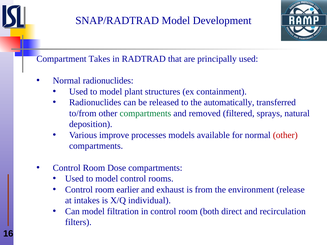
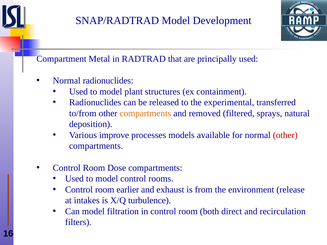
Takes: Takes -> Metal
automatically: automatically -> experimental
compartments at (145, 113) colour: green -> orange
individual: individual -> turbulence
